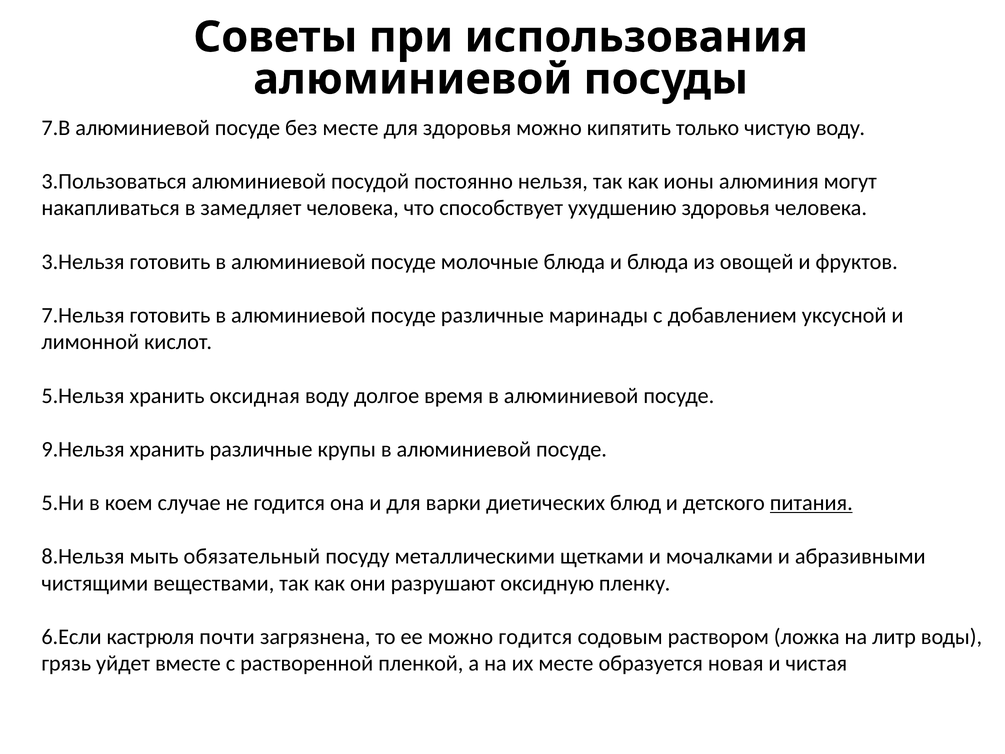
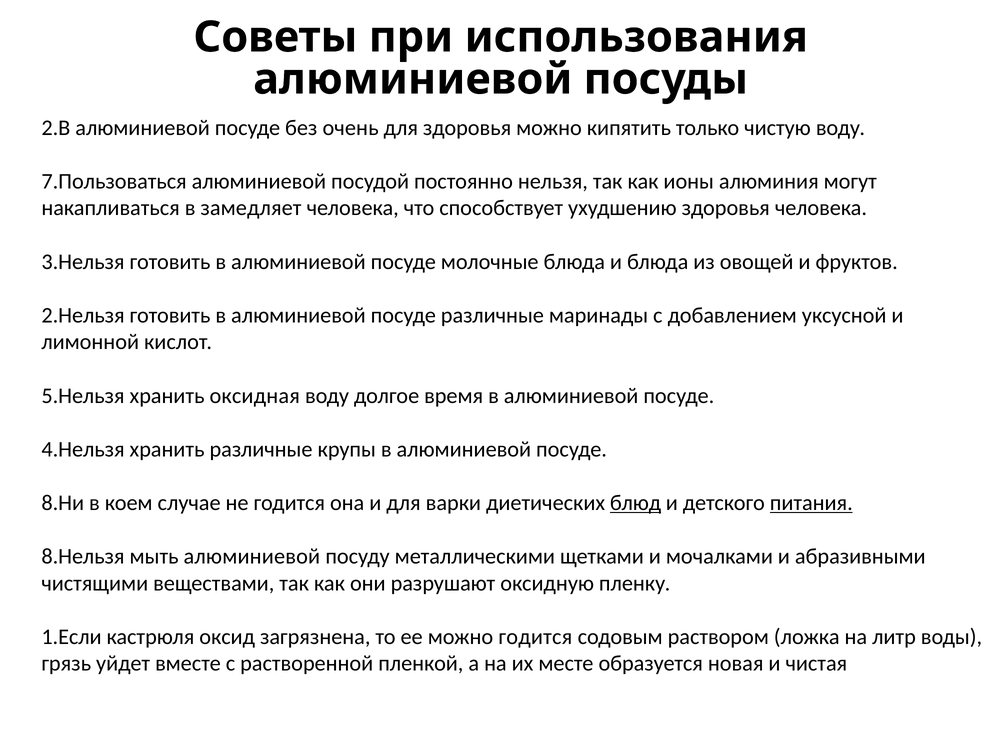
7.В: 7.В -> 2.В
без месте: месте -> очень
3.Пользоваться: 3.Пользоваться -> 7.Пользоваться
7.Нельзя: 7.Нельзя -> 2.Нельзя
9.Нельзя: 9.Нельзя -> 4.Нельзя
5.Ни: 5.Ни -> 8.Ни
блюд underline: none -> present
мыть обязательный: обязательный -> алюминиевой
6.Если: 6.Если -> 1.Если
почти: почти -> оксид
